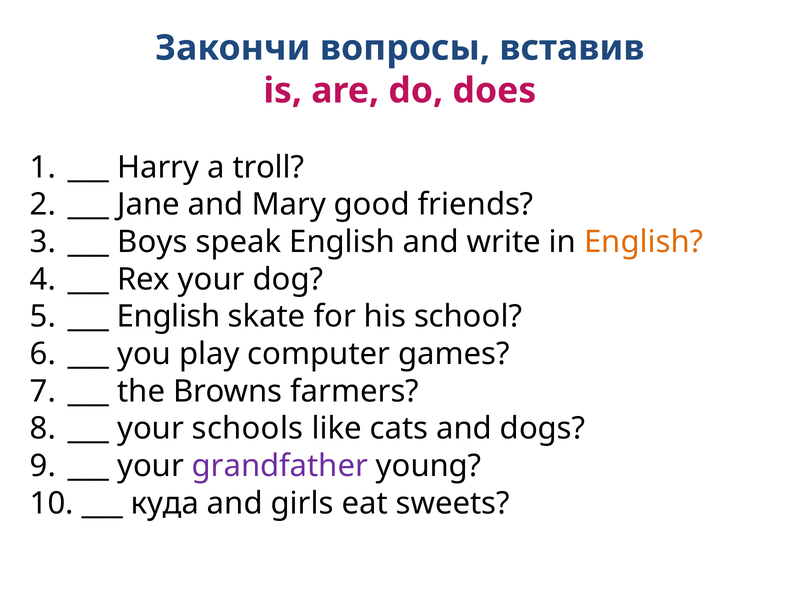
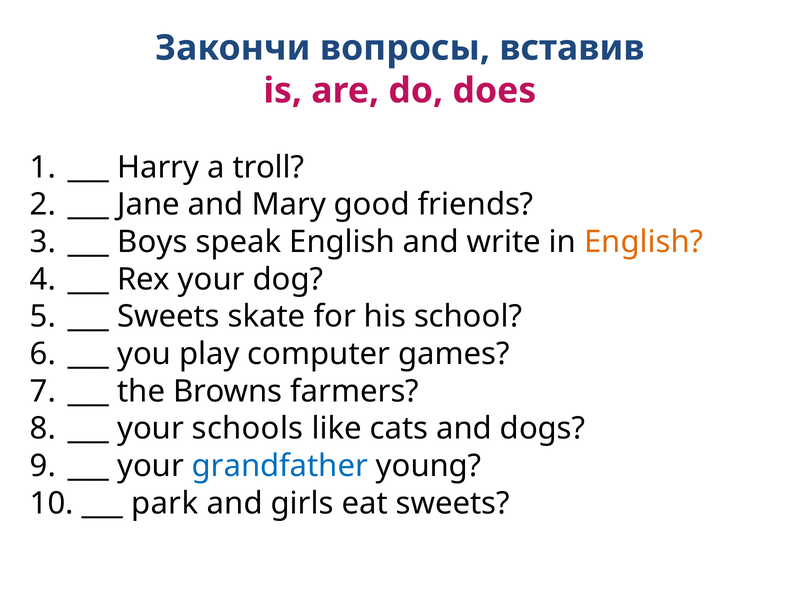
English at (169, 317): English -> Sweets
grandfather colour: purple -> blue
куда: куда -> park
